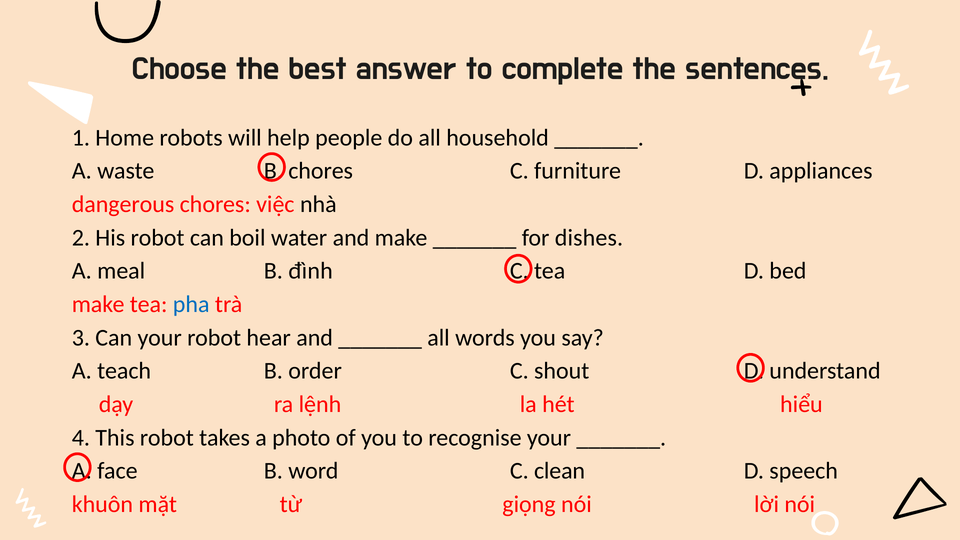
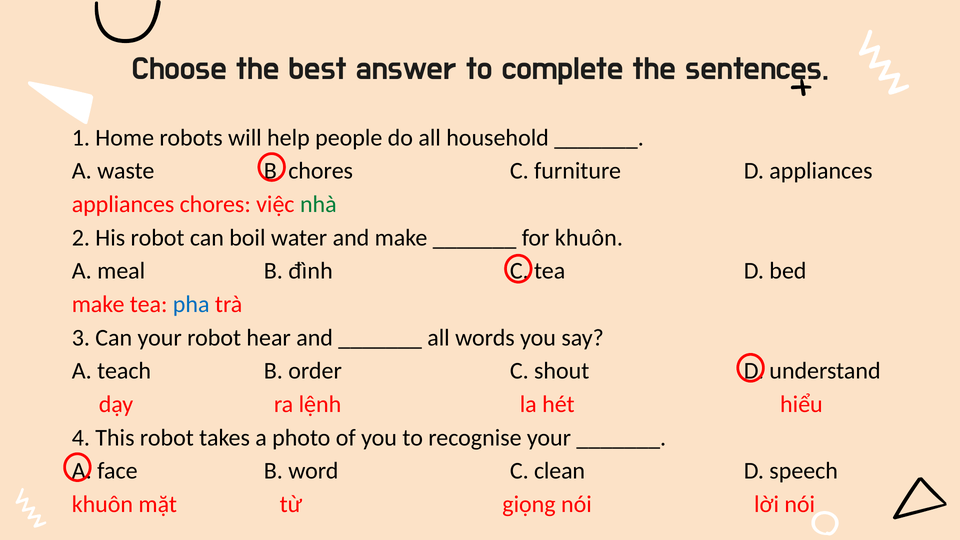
dangerous at (123, 204): dangerous -> appliances
nhà colour: black -> green
for dishes: dishes -> khuôn
